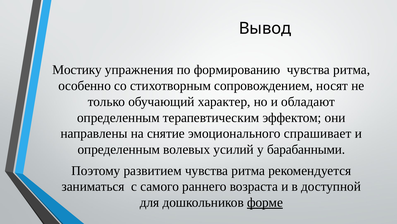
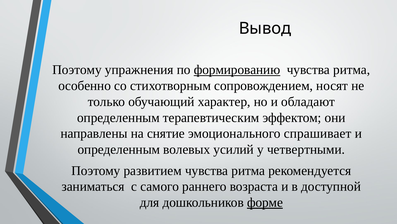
Мостику at (77, 70): Мостику -> Поэтому
формированию underline: none -> present
барабанными: барабанными -> четвертными
